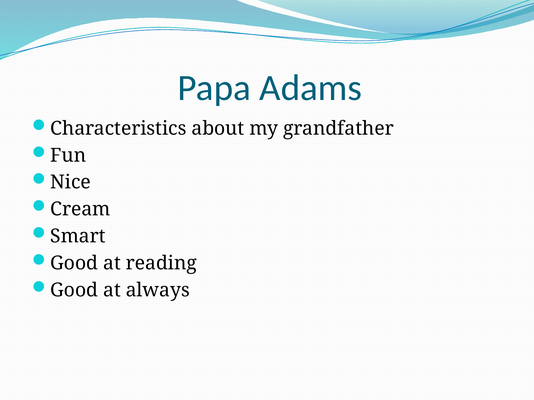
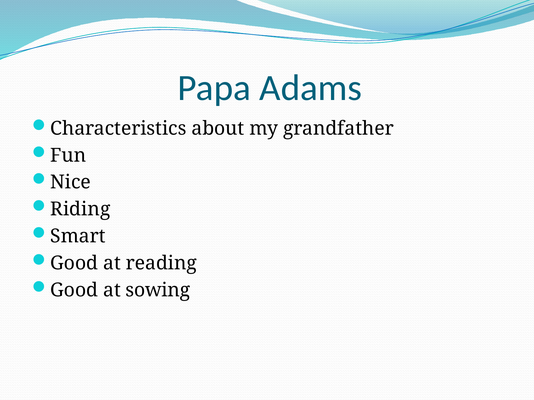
Cream: Cream -> Riding
always: always -> sowing
